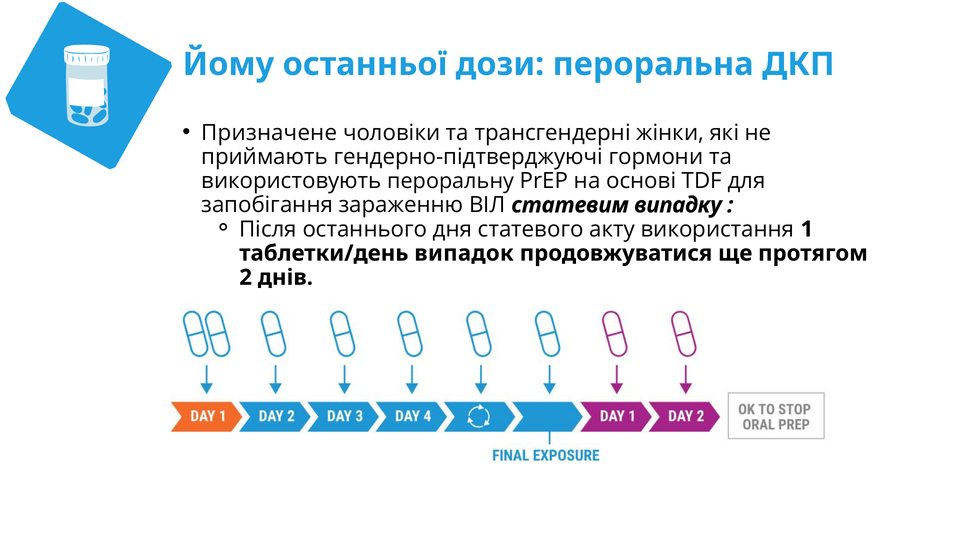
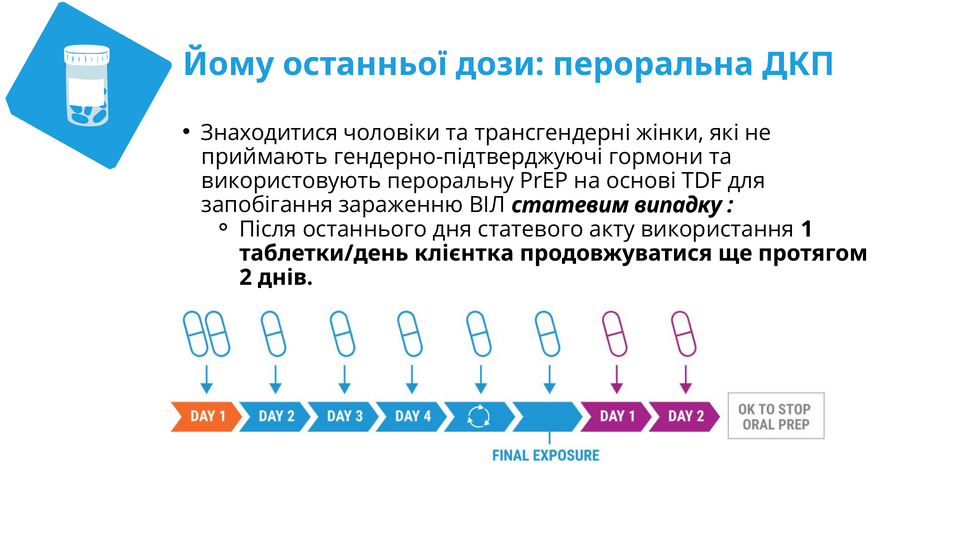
Призначене: Призначене -> Знаходитися
випадок: випадок -> клієнтка
